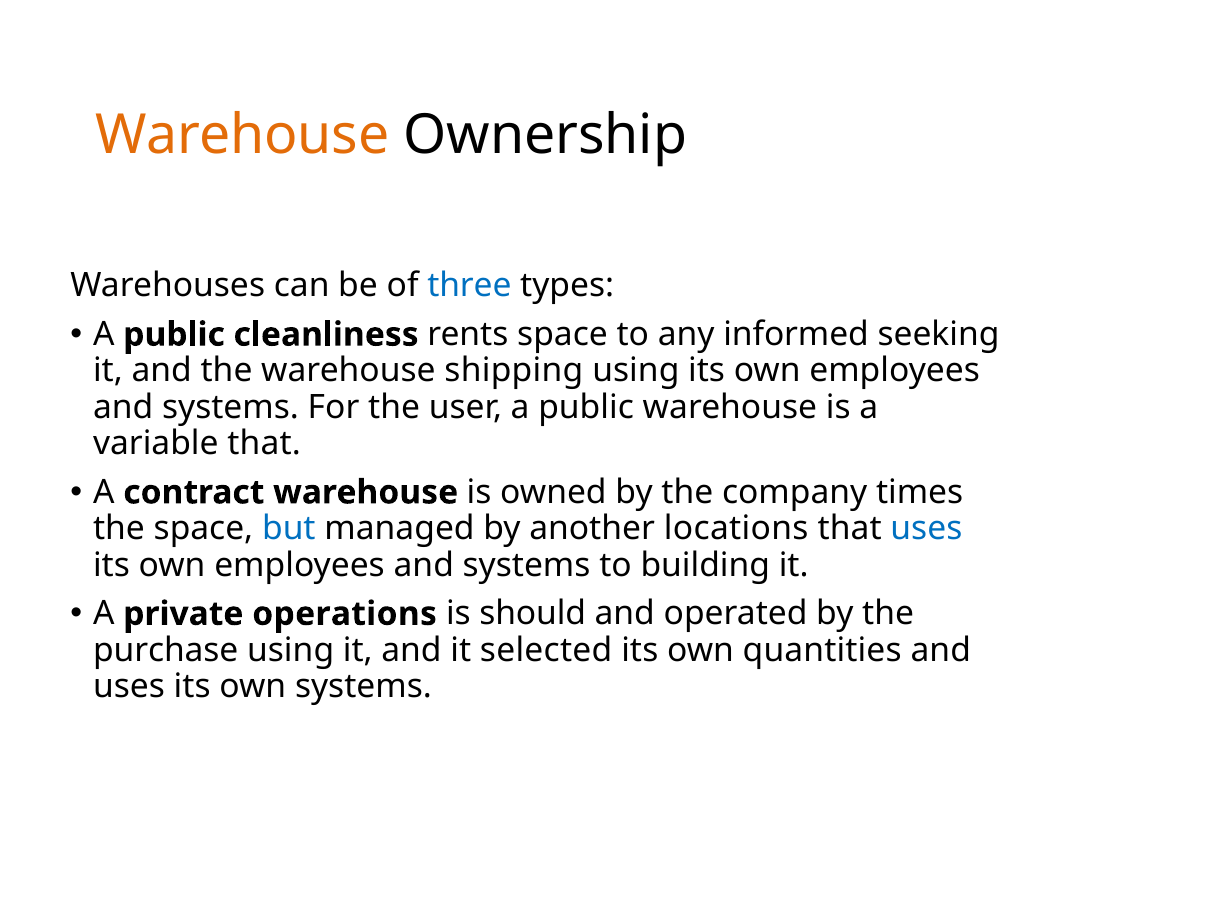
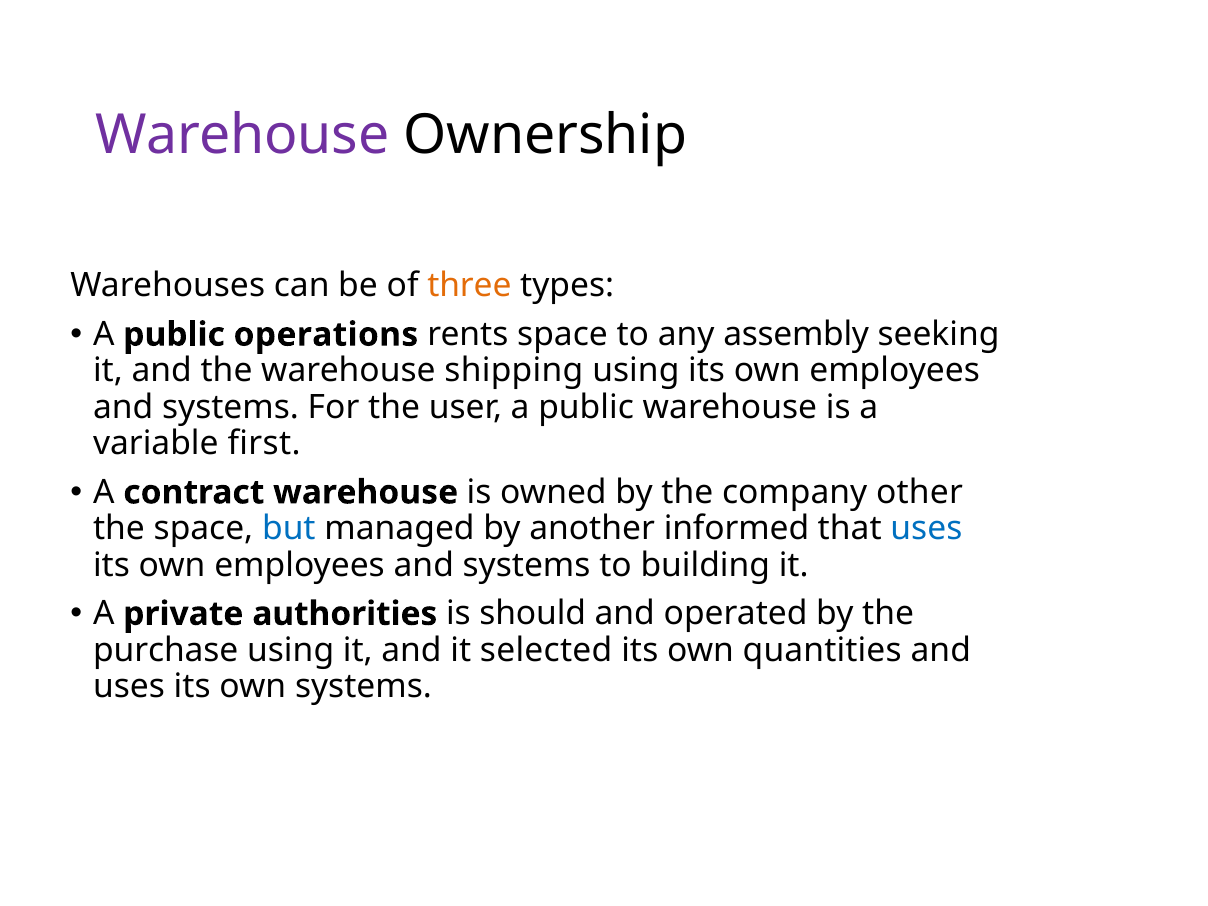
Warehouse at (242, 135) colour: orange -> purple
three colour: blue -> orange
cleanliness: cleanliness -> operations
informed: informed -> assembly
variable that: that -> first
times: times -> other
locations: locations -> informed
operations: operations -> authorities
